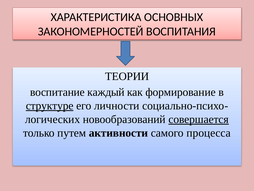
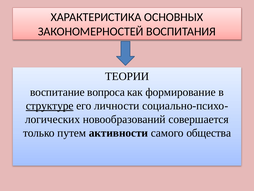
каждый: каждый -> вопроса
совершается underline: present -> none
процесса: процесса -> общества
